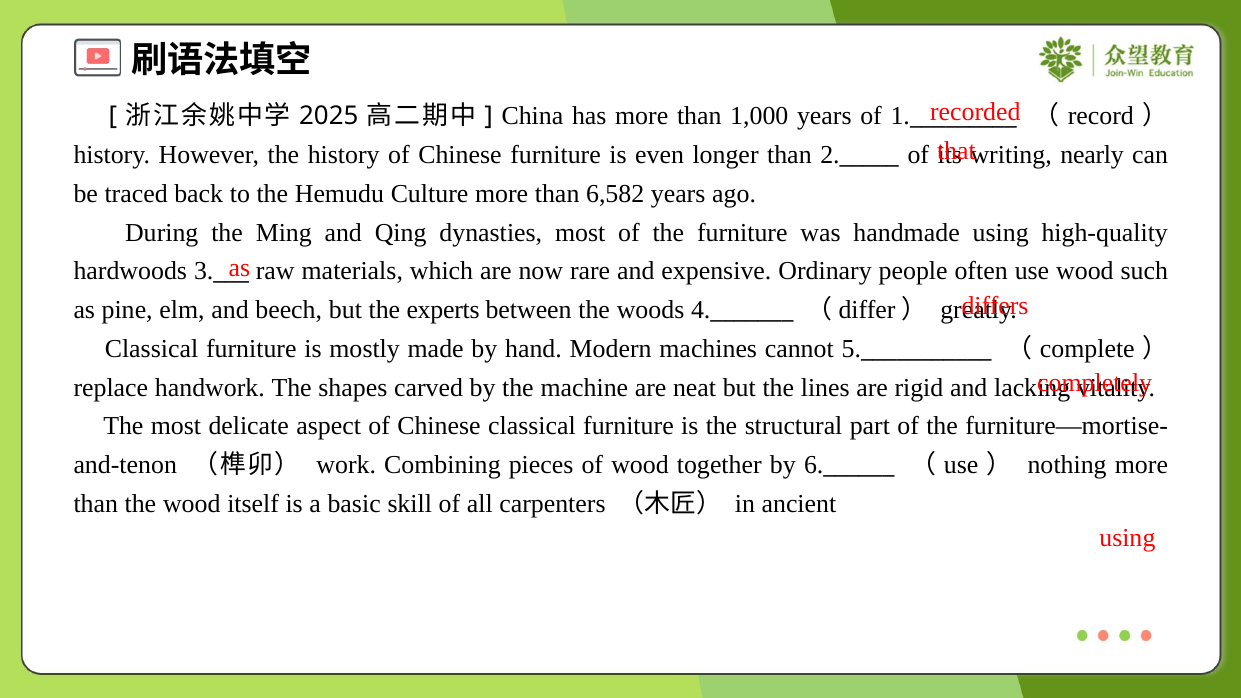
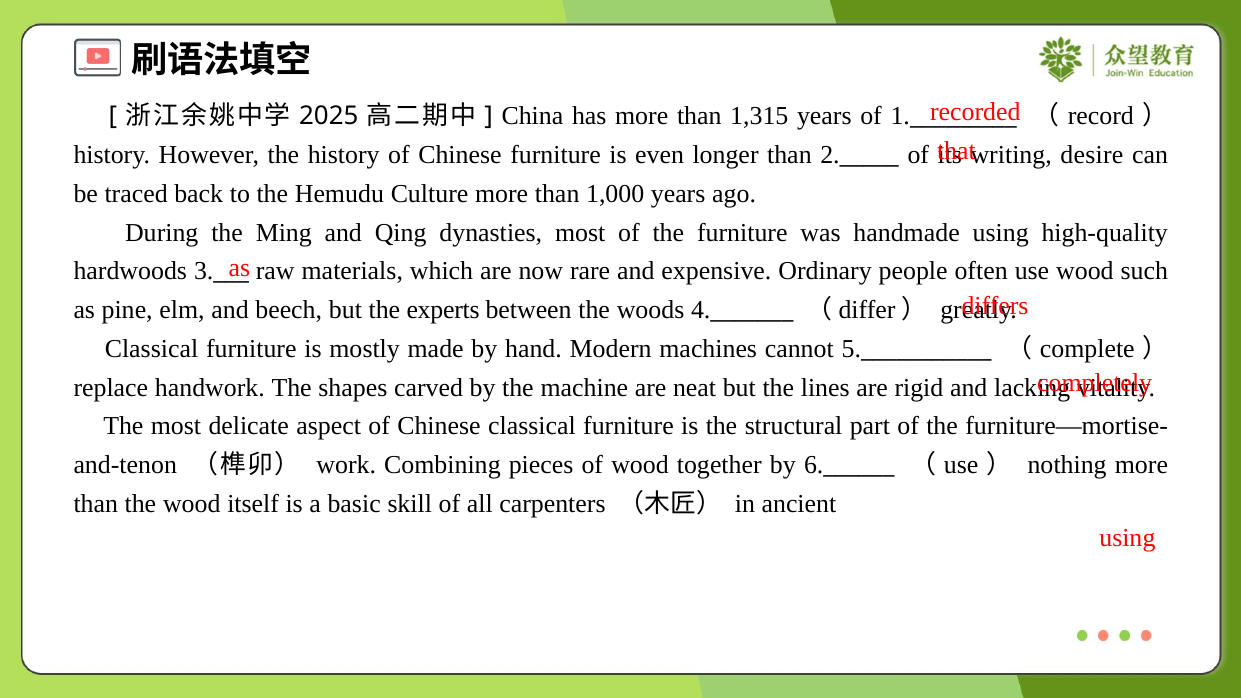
1,000: 1,000 -> 1,315
nearly: nearly -> desire
6,582: 6,582 -> 1,000
